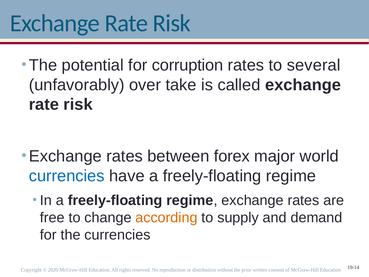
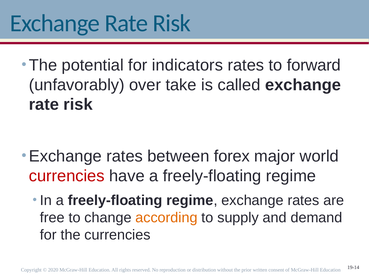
corruption: corruption -> indicators
several: several -> forward
currencies at (67, 176) colour: blue -> red
